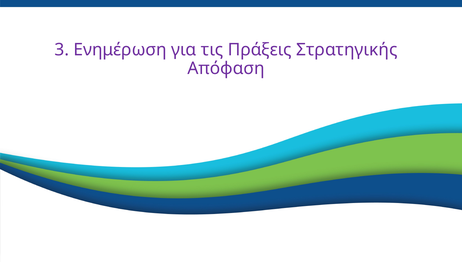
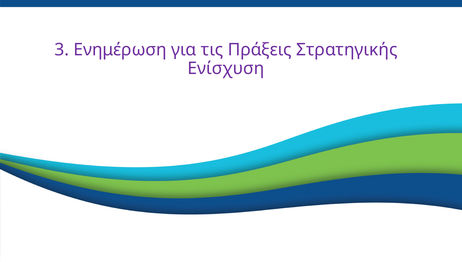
Απόφαση: Απόφαση -> Ενίσχυση
